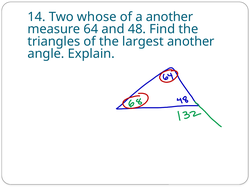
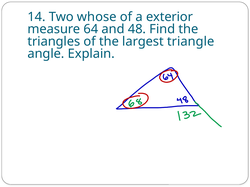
a another: another -> exterior
largest another: another -> triangle
